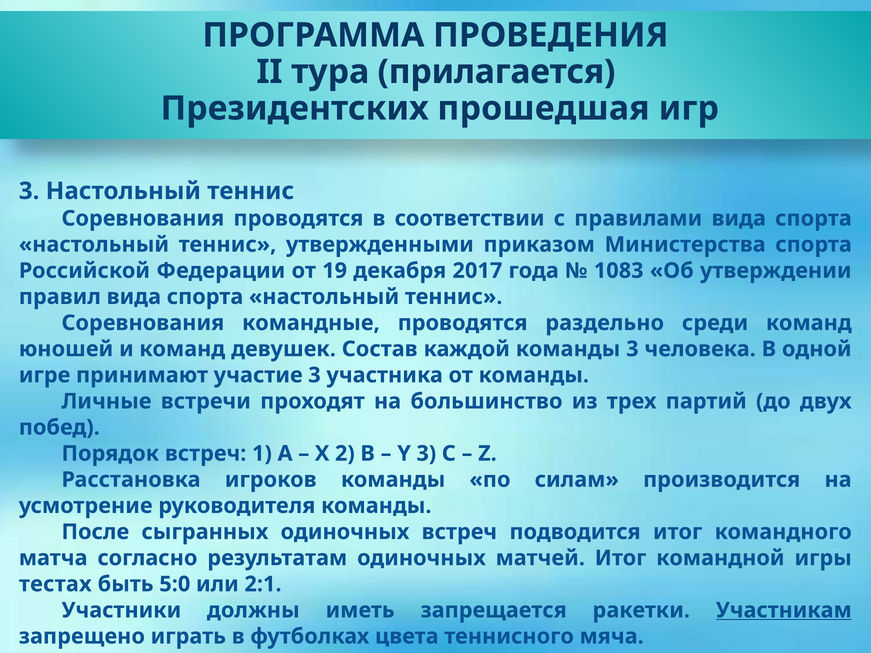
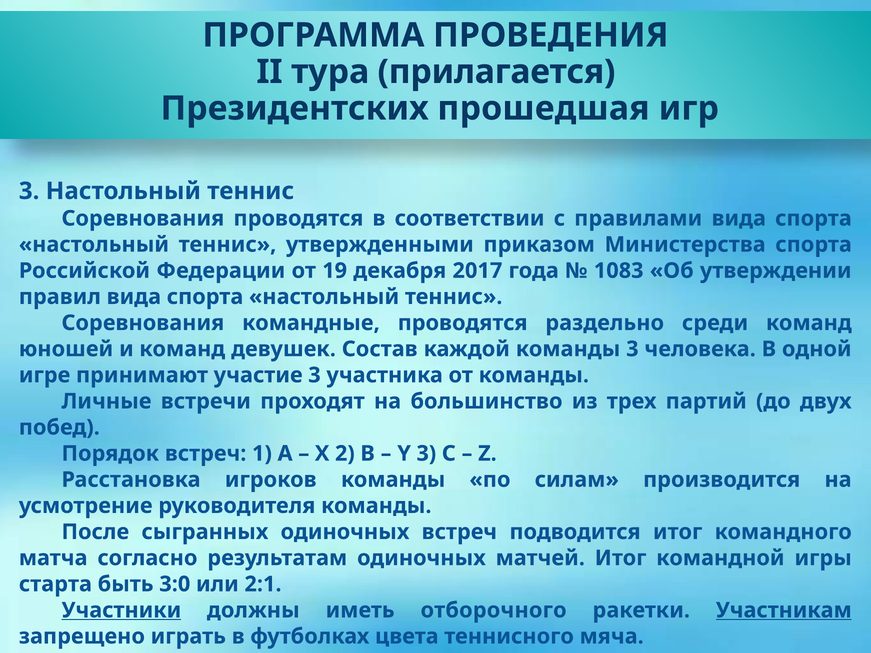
тестах: тестах -> старта
5:0: 5:0 -> 3:0
Участники underline: none -> present
запрещается: запрещается -> отборочного
